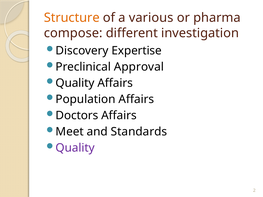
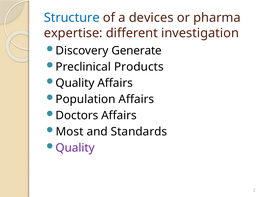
Structure colour: orange -> blue
various: various -> devices
compose: compose -> expertise
Expertise: Expertise -> Generate
Approval: Approval -> Products
Meet: Meet -> Most
